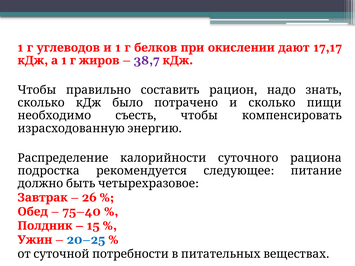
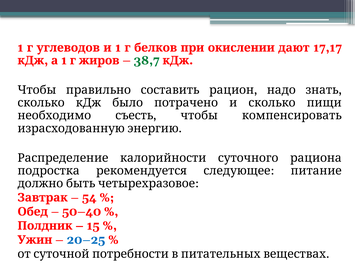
38,7 colour: purple -> green
26: 26 -> 54
75–40: 75–40 -> 50–40
